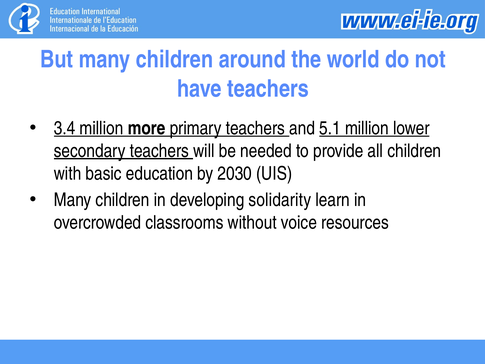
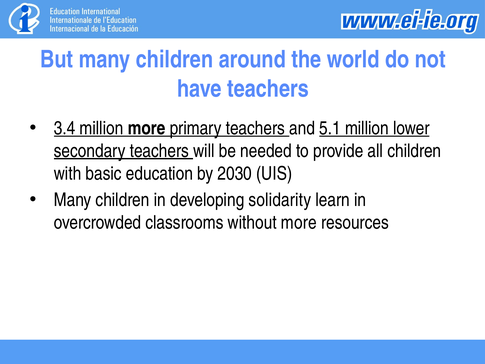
without voice: voice -> more
